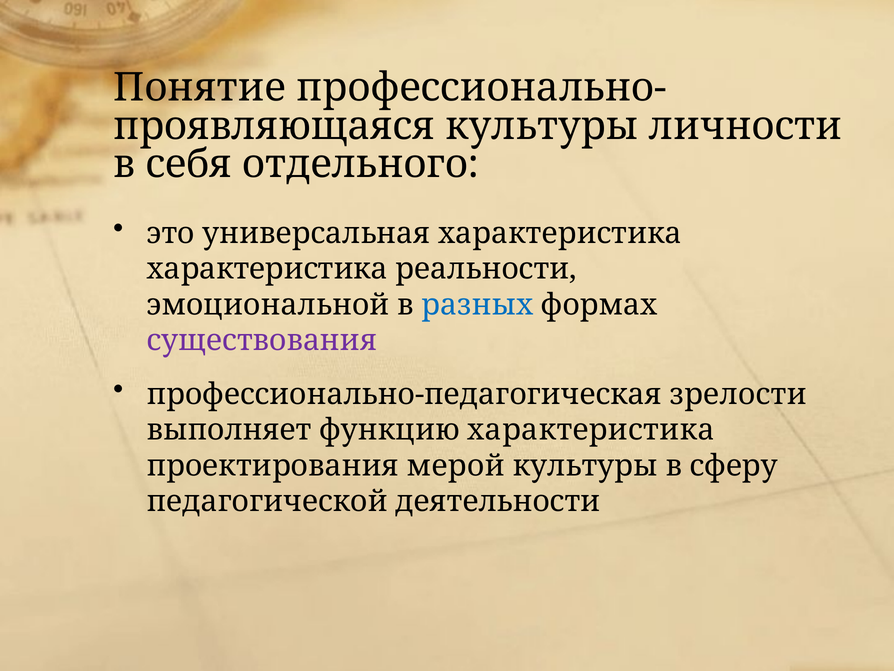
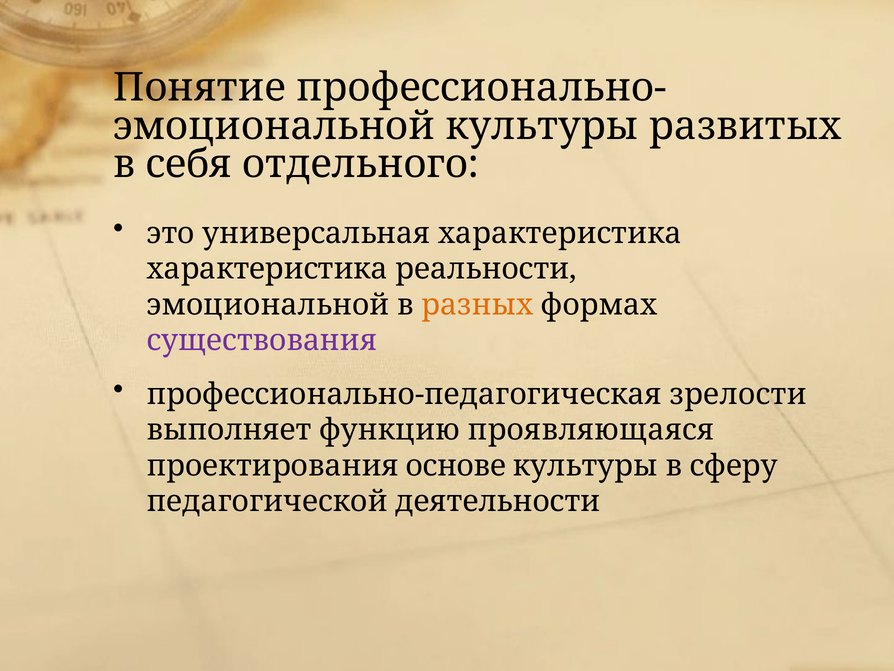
проявляющаяся at (274, 126): проявляющаяся -> эмоциональной
личности: личности -> развитых
разных colour: blue -> orange
функцию характеристика: характеристика -> проявляющаяся
мерой: мерой -> основе
